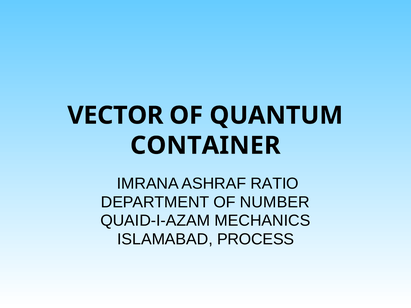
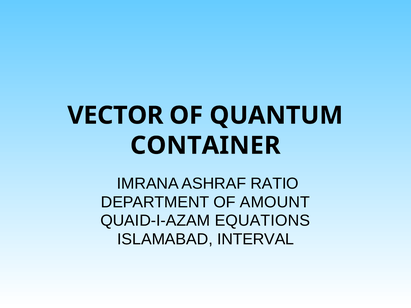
NUMBER: NUMBER -> AMOUNT
MECHANICS: MECHANICS -> EQUATIONS
PROCESS: PROCESS -> INTERVAL
